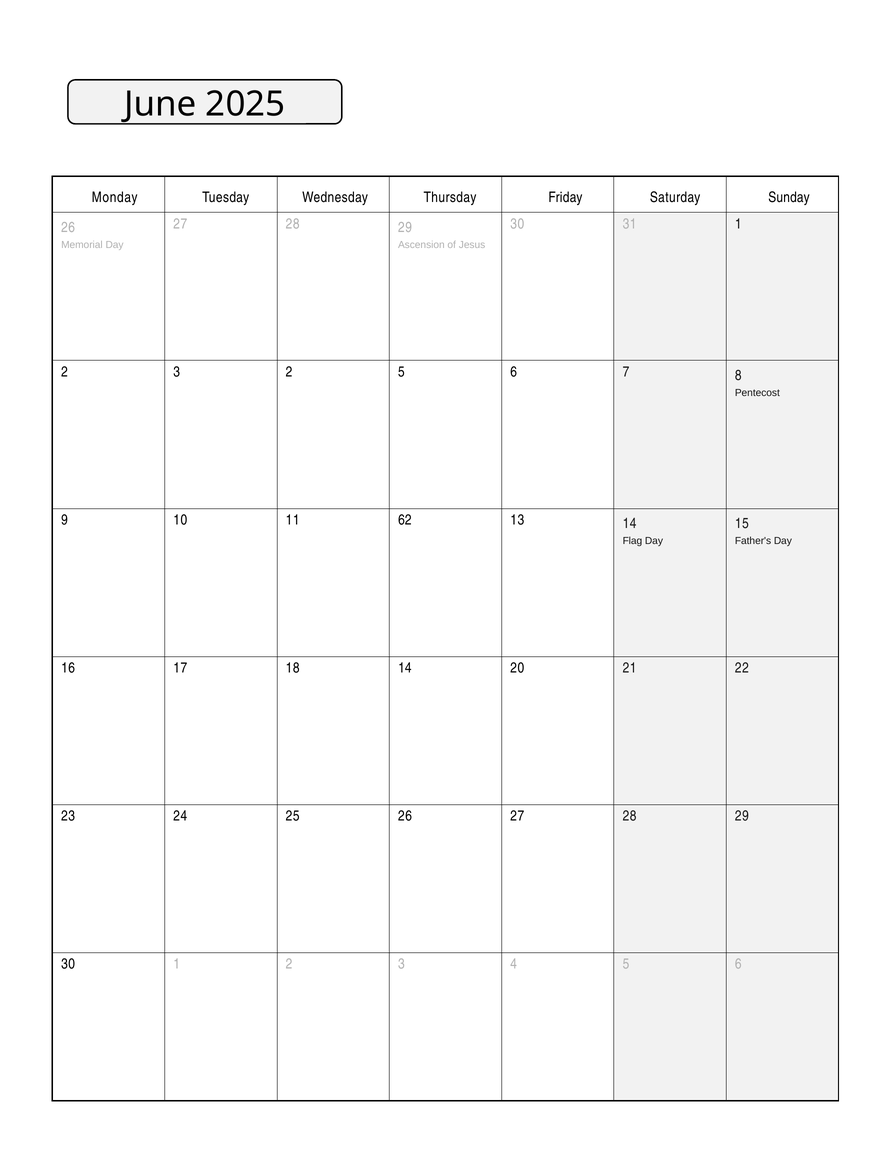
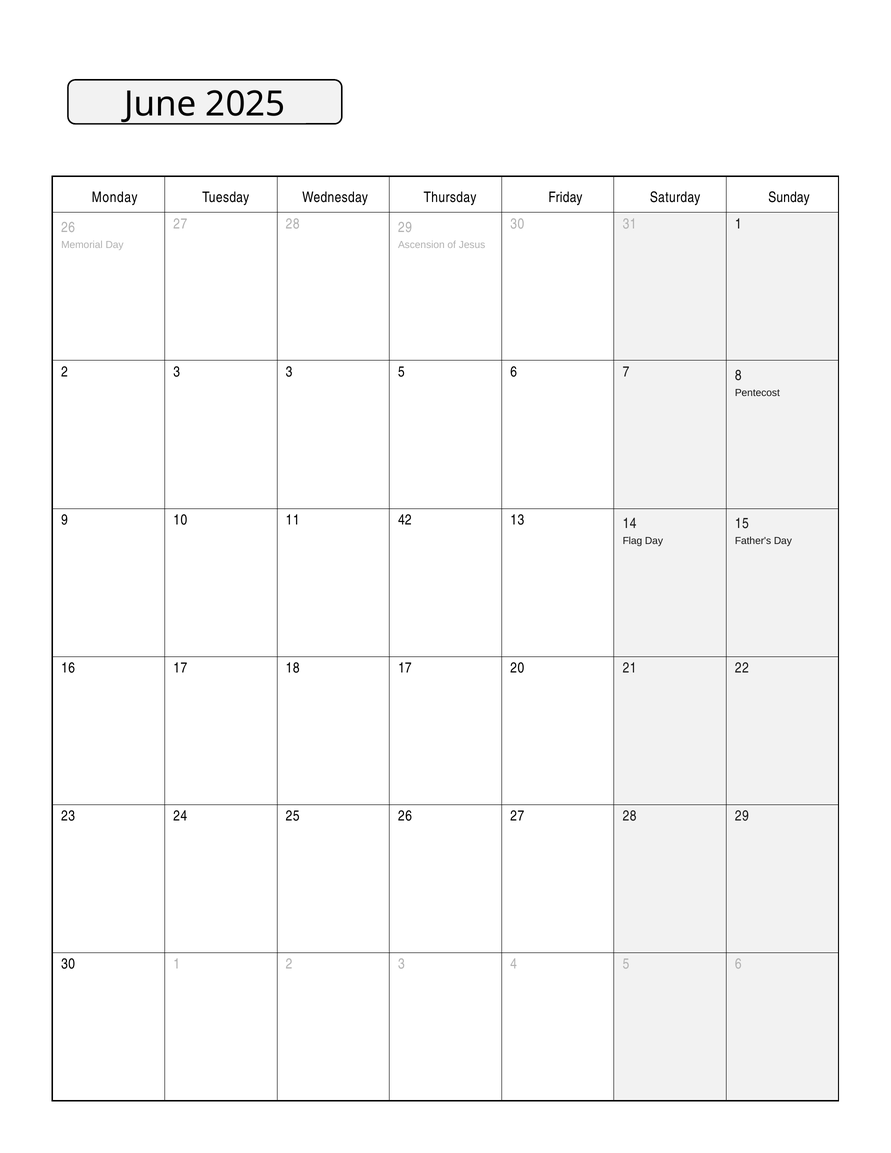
3 2: 2 -> 3
62: 62 -> 42
18 14: 14 -> 17
